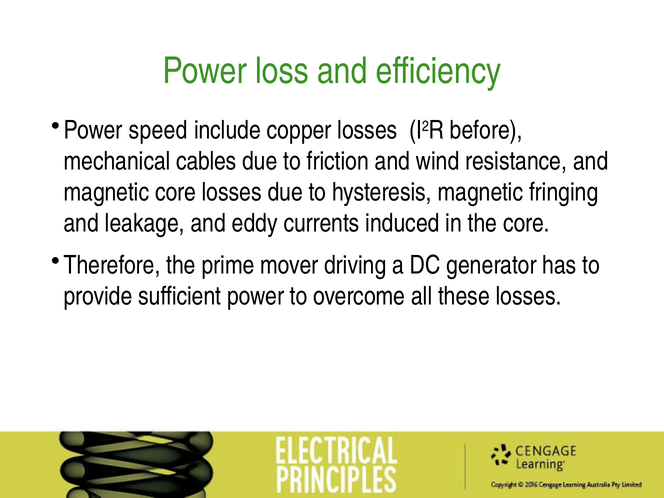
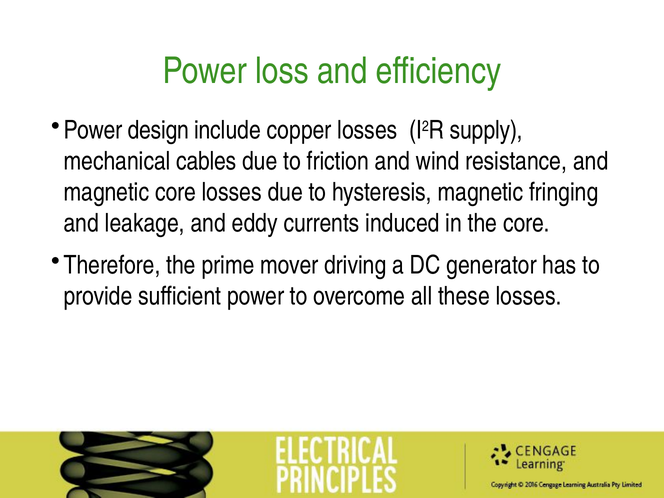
speed: speed -> design
before: before -> supply
